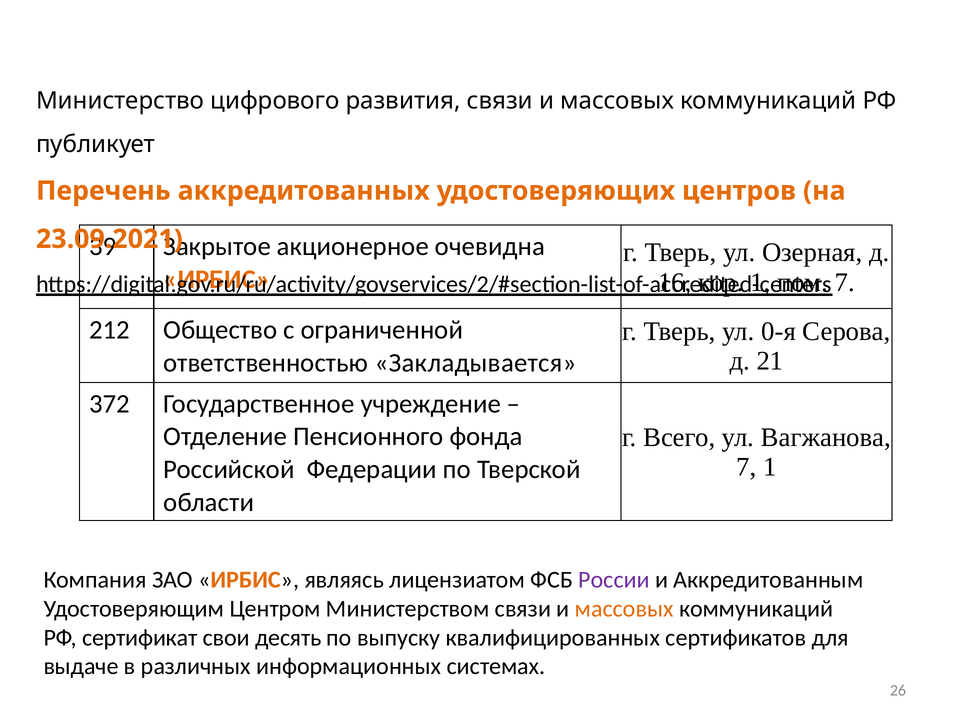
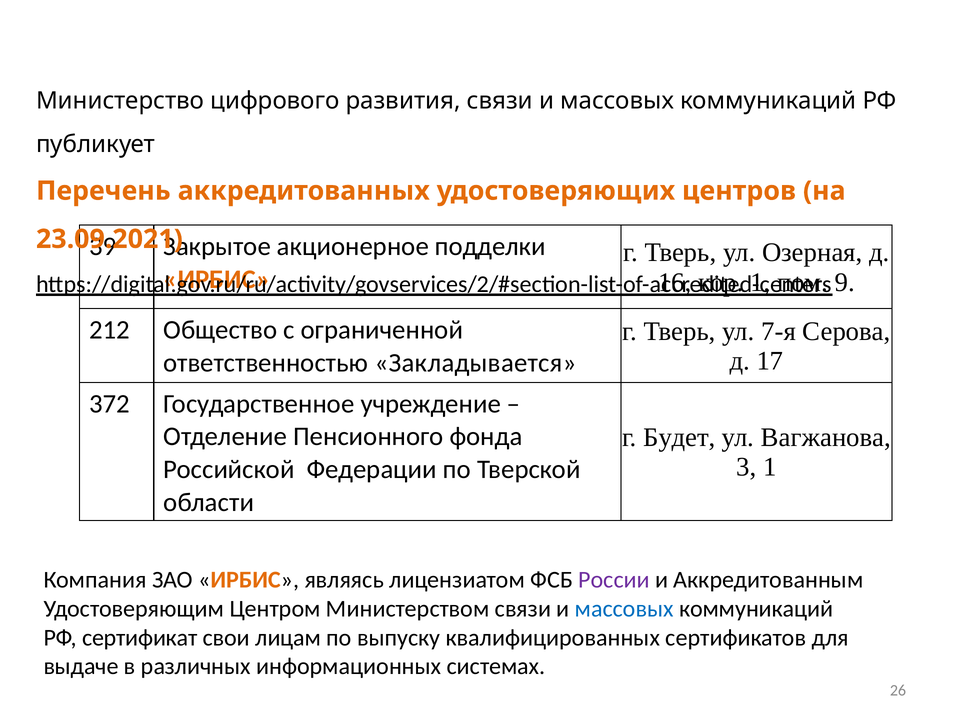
очевидна: очевидна -> подделки
7 at (845, 282): 7 -> 9
0-я: 0-я -> 7-я
21: 21 -> 17
Всего: Всего -> Будет
7 at (746, 467): 7 -> 3
массовых at (624, 609) colour: orange -> blue
десять: десять -> лицам
